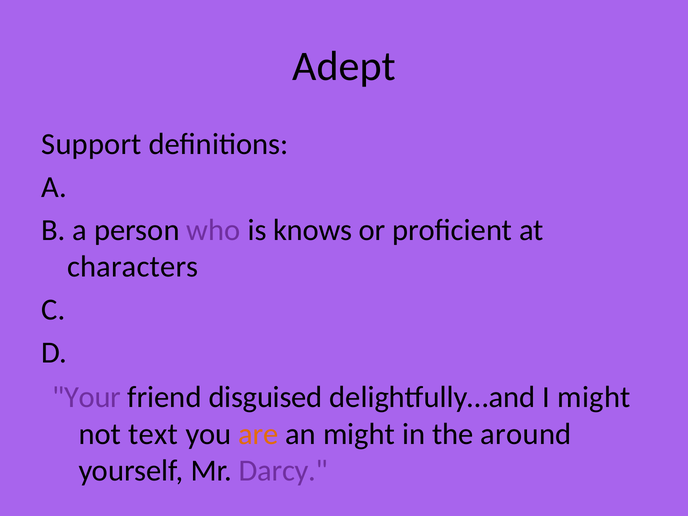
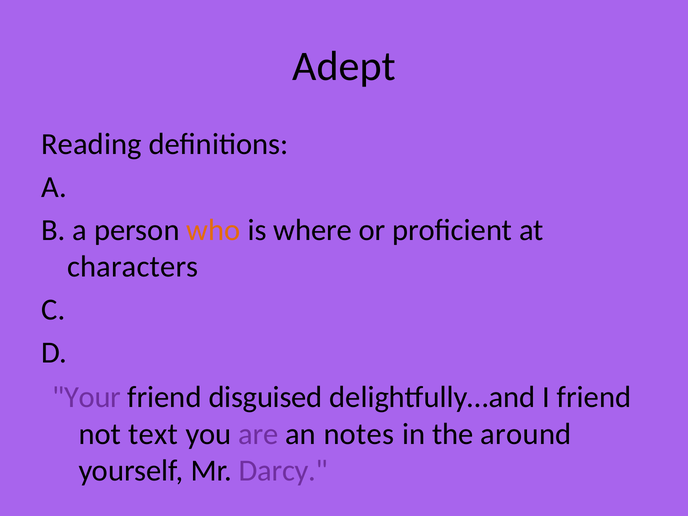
Support: Support -> Reading
who colour: purple -> orange
knows: knows -> where
I might: might -> friend
are colour: orange -> purple
an might: might -> notes
